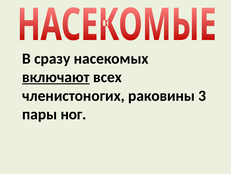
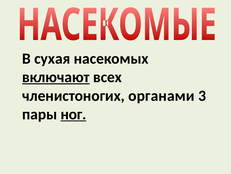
сразу: сразу -> сухая
раковины: раковины -> органами
ног underline: none -> present
